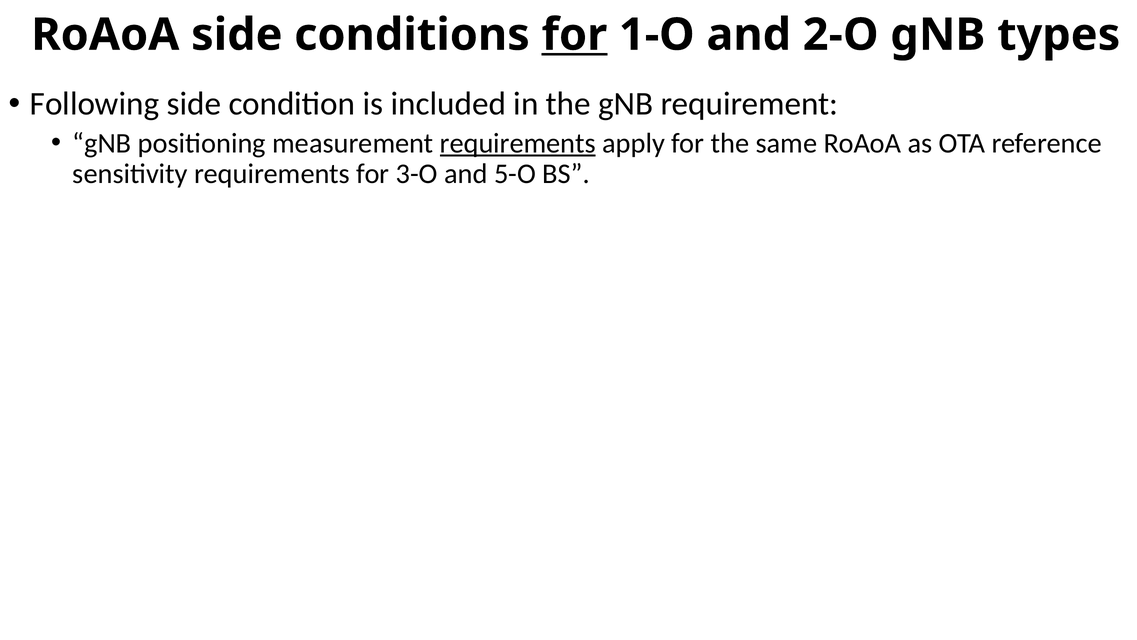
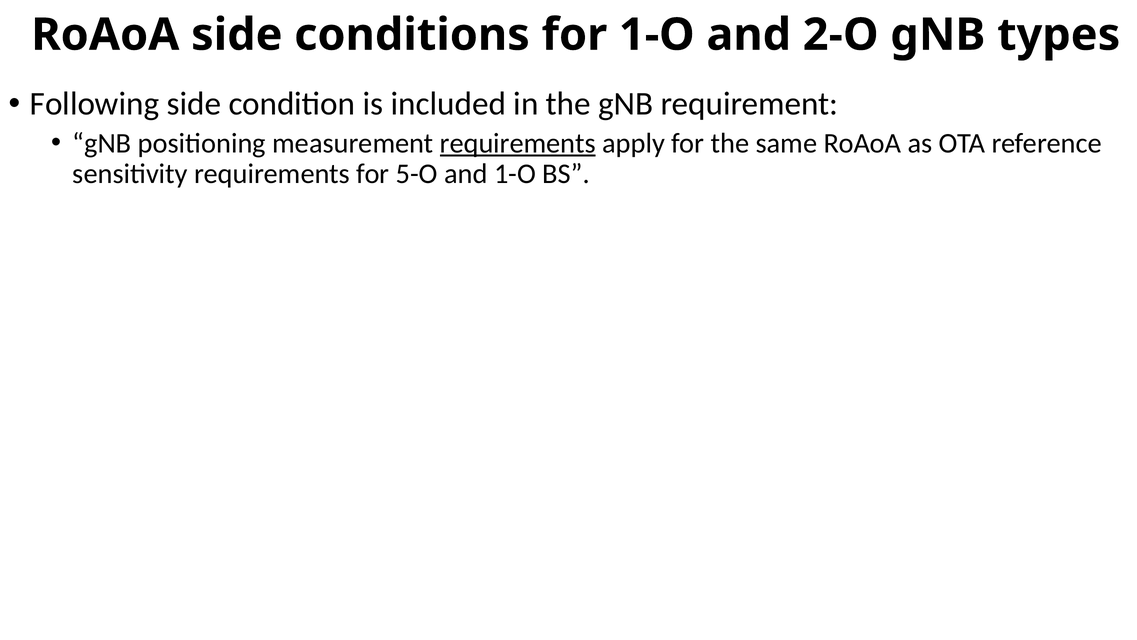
for at (574, 35) underline: present -> none
3-O: 3-O -> 5-O
and 5-O: 5-O -> 1-O
